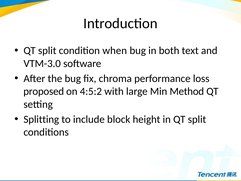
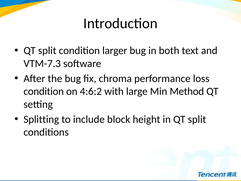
when: when -> larger
VTM-3.0: VTM-3.0 -> VTM-7.3
proposed at (44, 91): proposed -> condition
4:5:2: 4:5:2 -> 4:6:2
